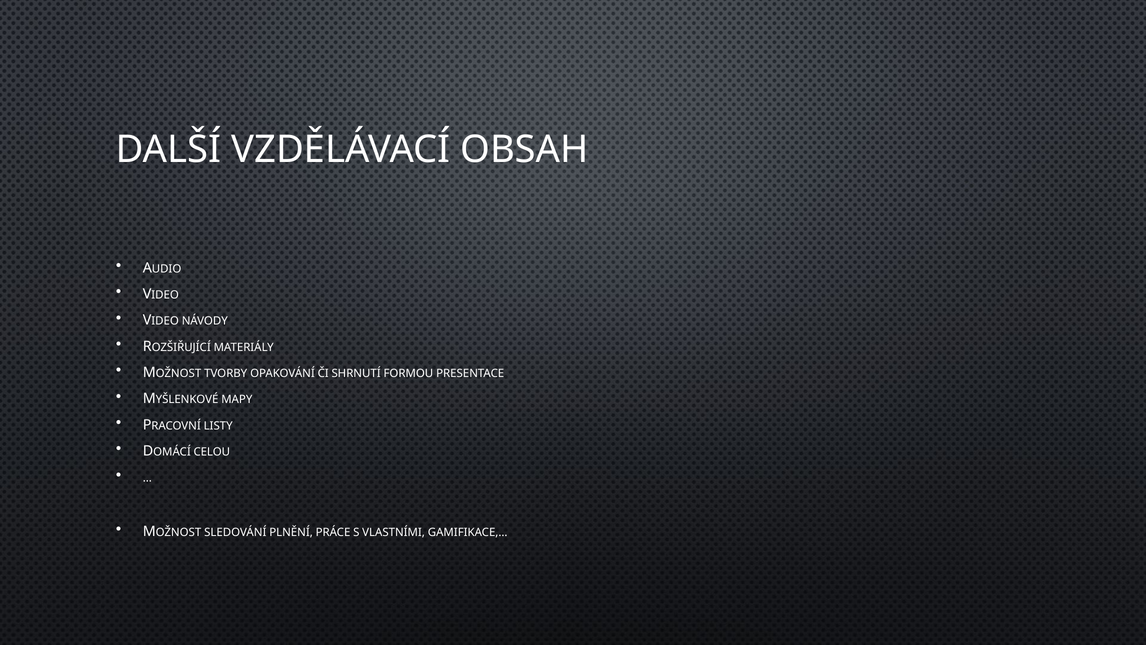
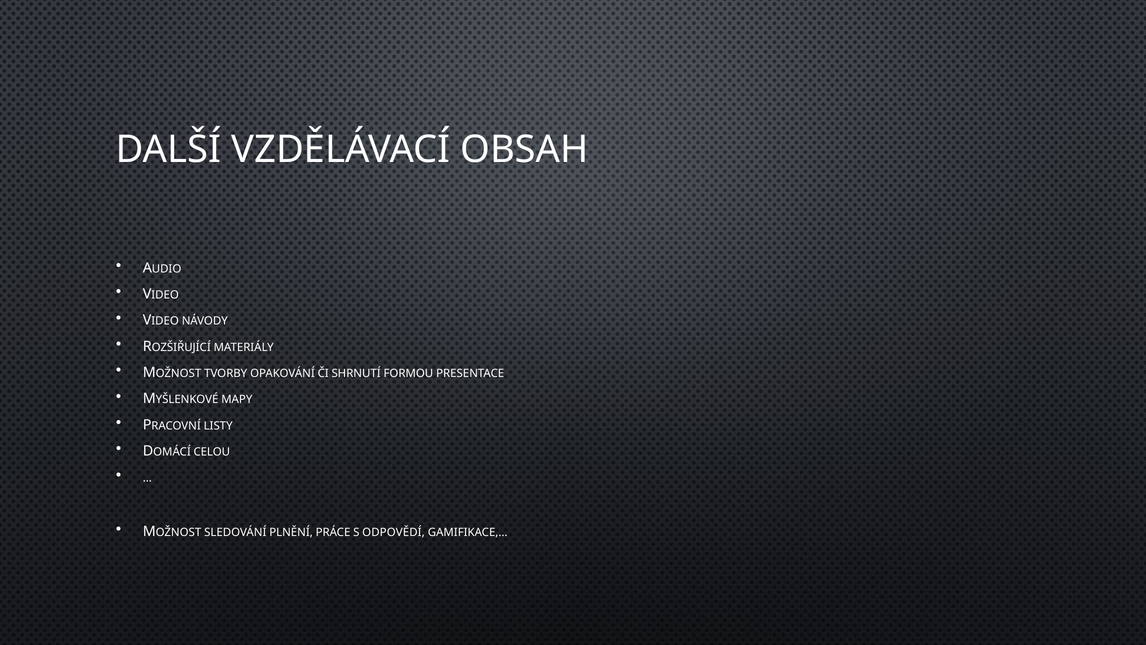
VLASTNÍMI: VLASTNÍMI -> ODPOVĚDÍ
